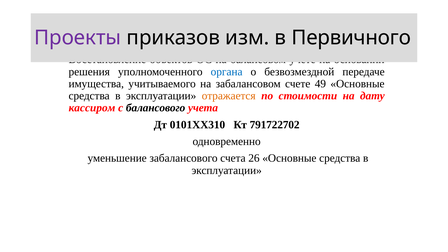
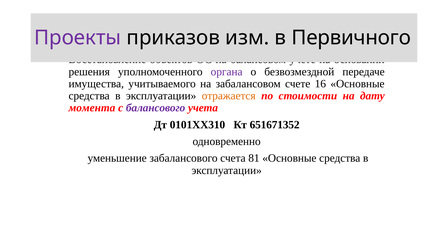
органа colour: blue -> purple
49: 49 -> 16
кассиром: кассиром -> момента
балансового colour: black -> purple
791722702: 791722702 -> 651671352
26: 26 -> 81
